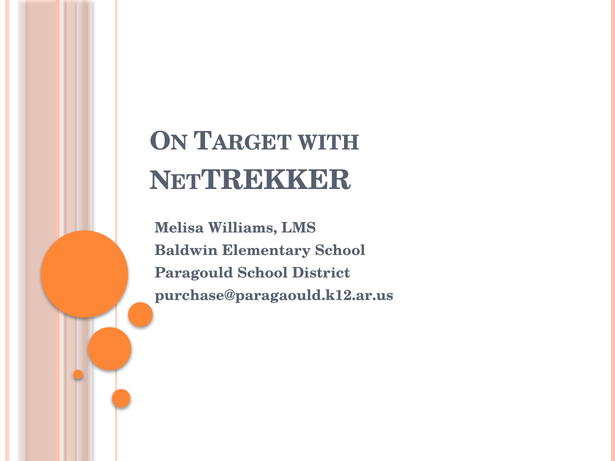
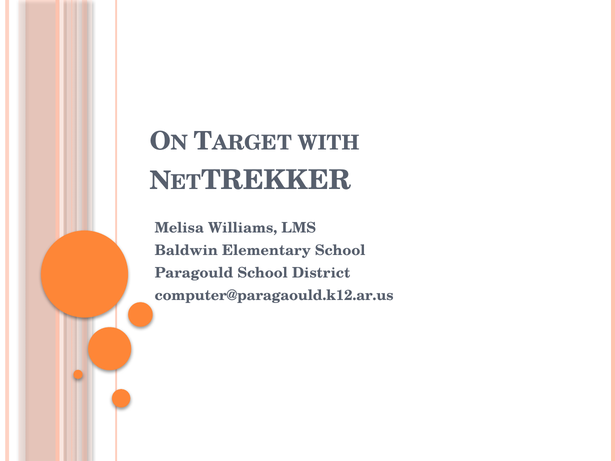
purchase@paragaould.k12.ar.us: purchase@paragaould.k12.ar.us -> computer@paragaould.k12.ar.us
